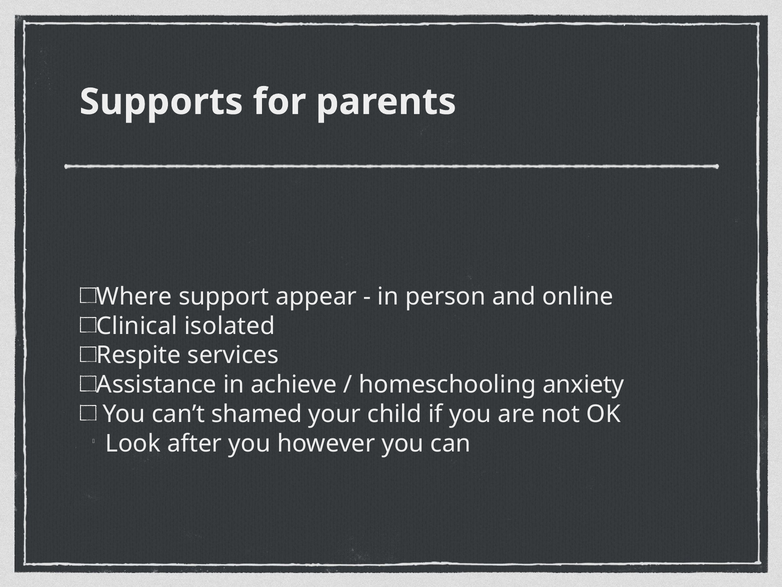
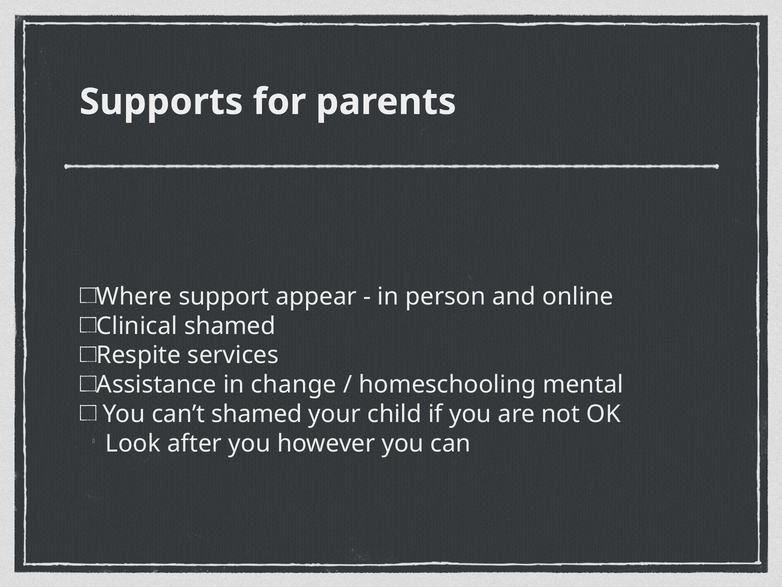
Clinical isolated: isolated -> shamed
achieve: achieve -> change
anxiety: anxiety -> mental
